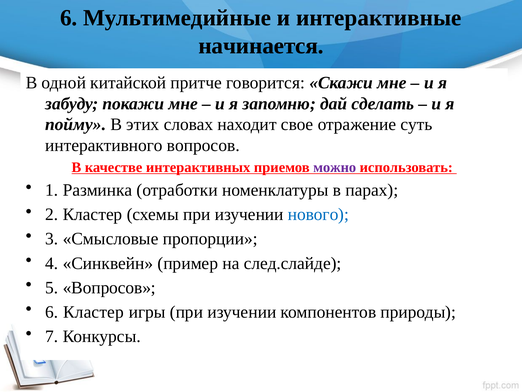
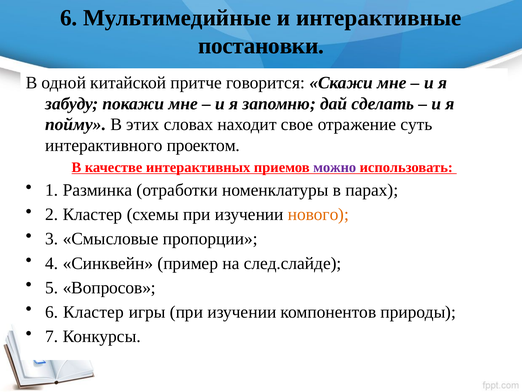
начинается: начинается -> постановки
интерактивного вопросов: вопросов -> проектом
нового colour: blue -> orange
